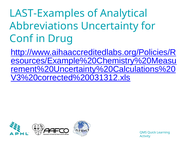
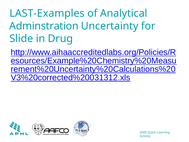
Abbreviations: Abbreviations -> Adminstration
Conf: Conf -> Slide
